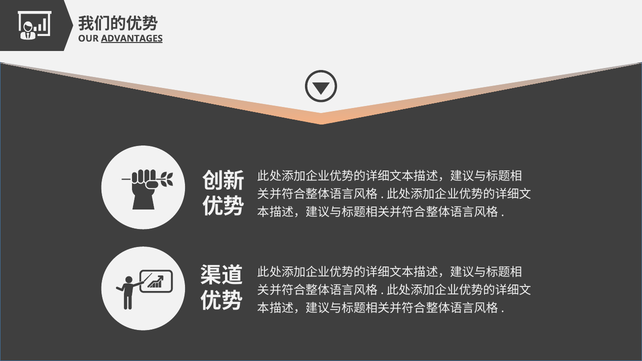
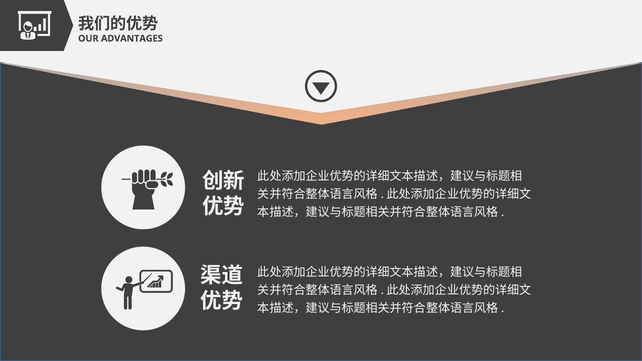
ADVANTAGES underline: present -> none
